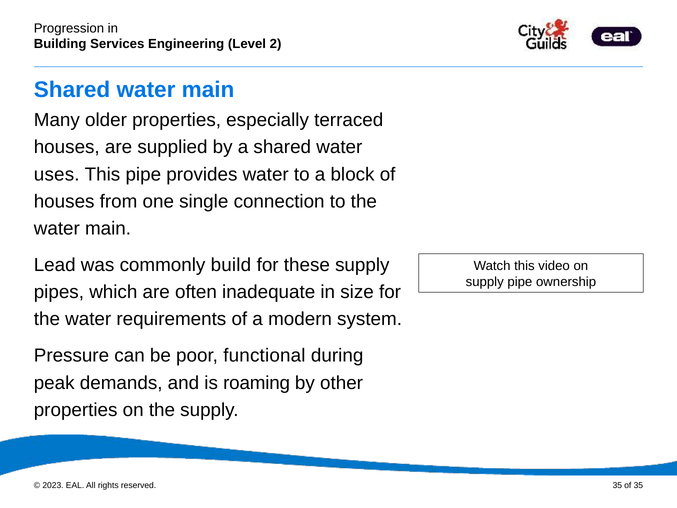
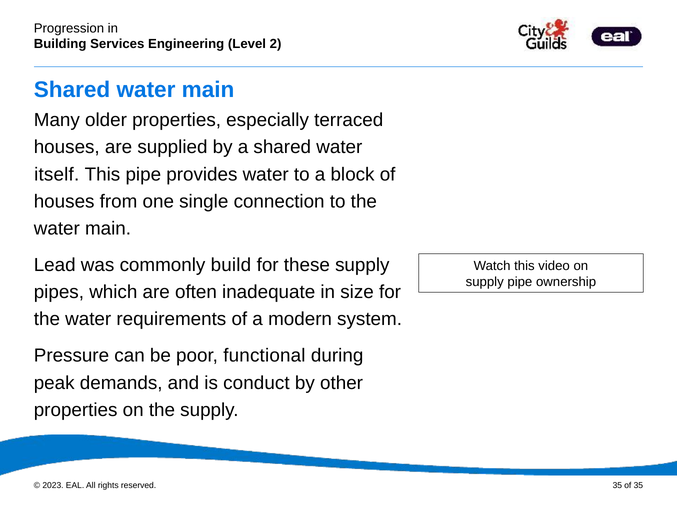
uses: uses -> itself
roaming: roaming -> conduct
